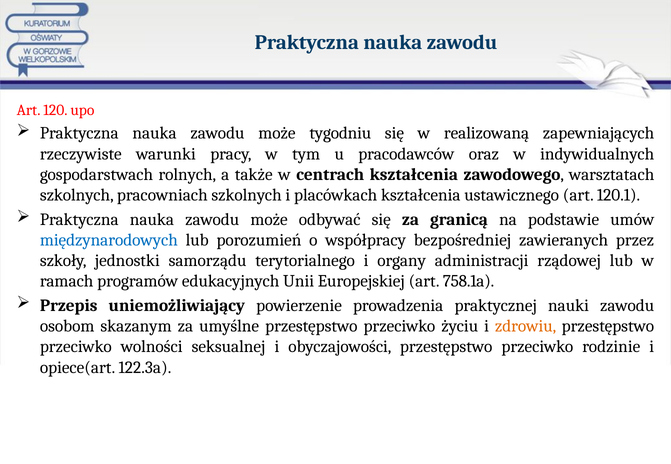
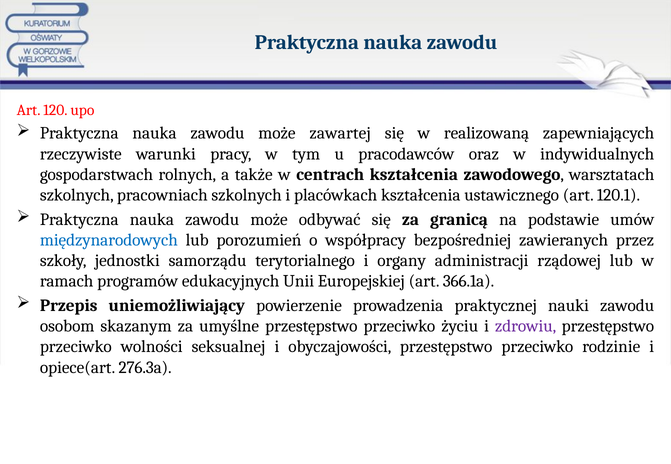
tygodniu: tygodniu -> zawartej
758.1a: 758.1a -> 366.1a
zdrowiu colour: orange -> purple
122.3a: 122.3a -> 276.3a
